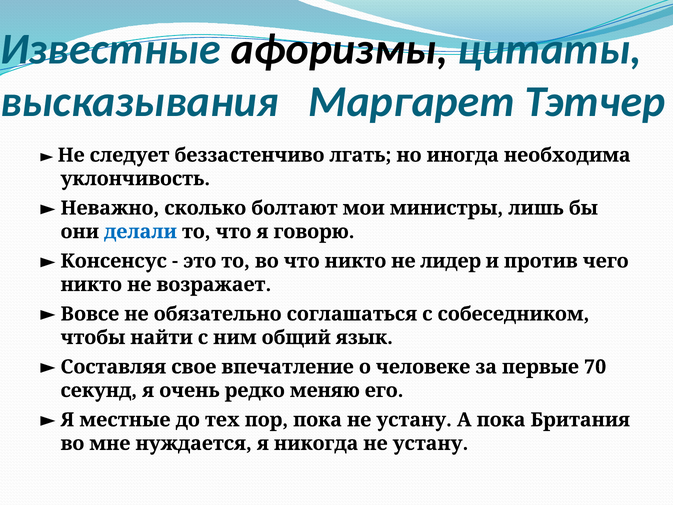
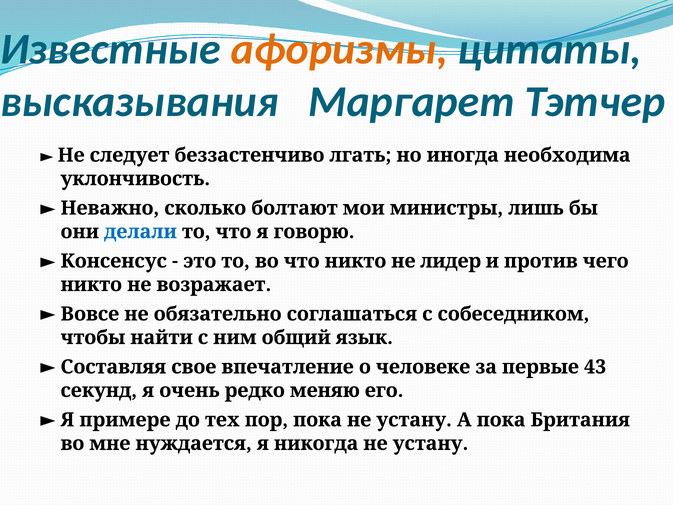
афоризмы colour: black -> orange
70: 70 -> 43
местные: местные -> примере
